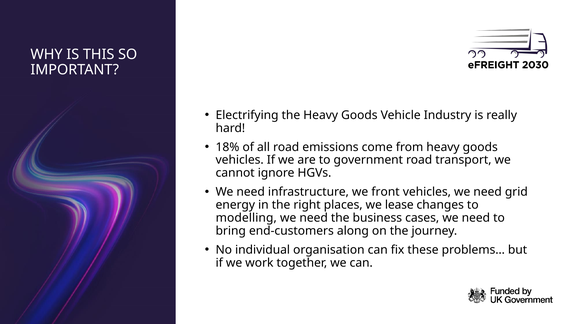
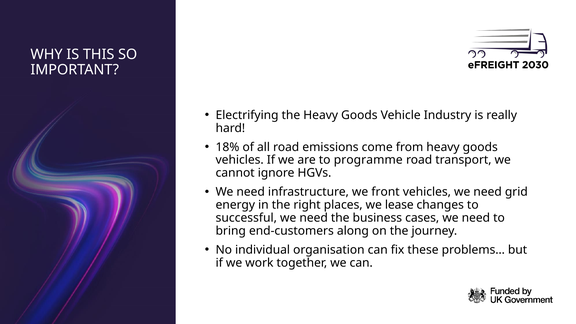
government: government -> programme
modelling: modelling -> successful
